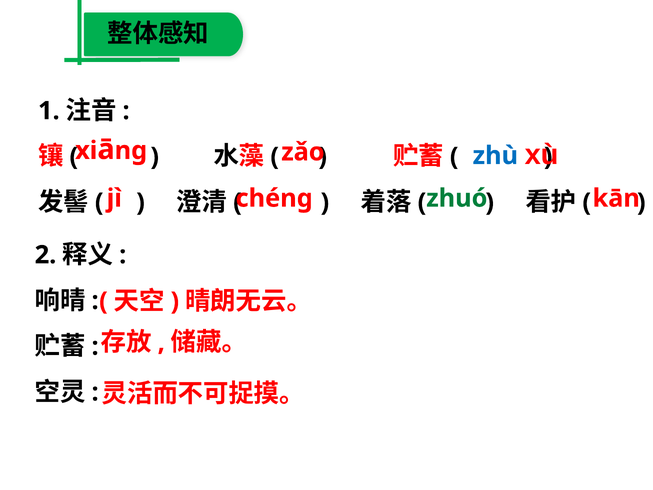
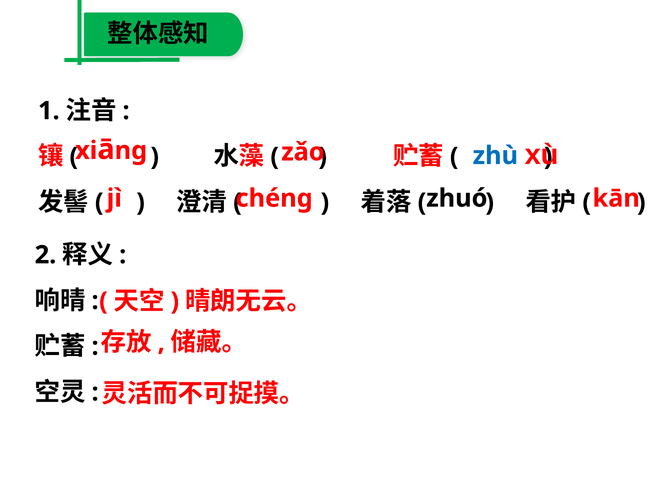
zhuó colour: green -> black
